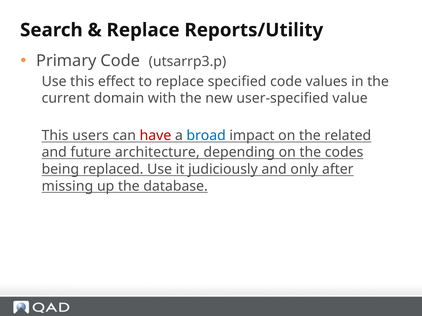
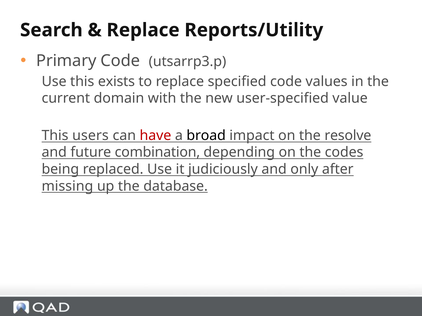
effect: effect -> exists
broad colour: blue -> black
related: related -> resolve
architecture: architecture -> combination
